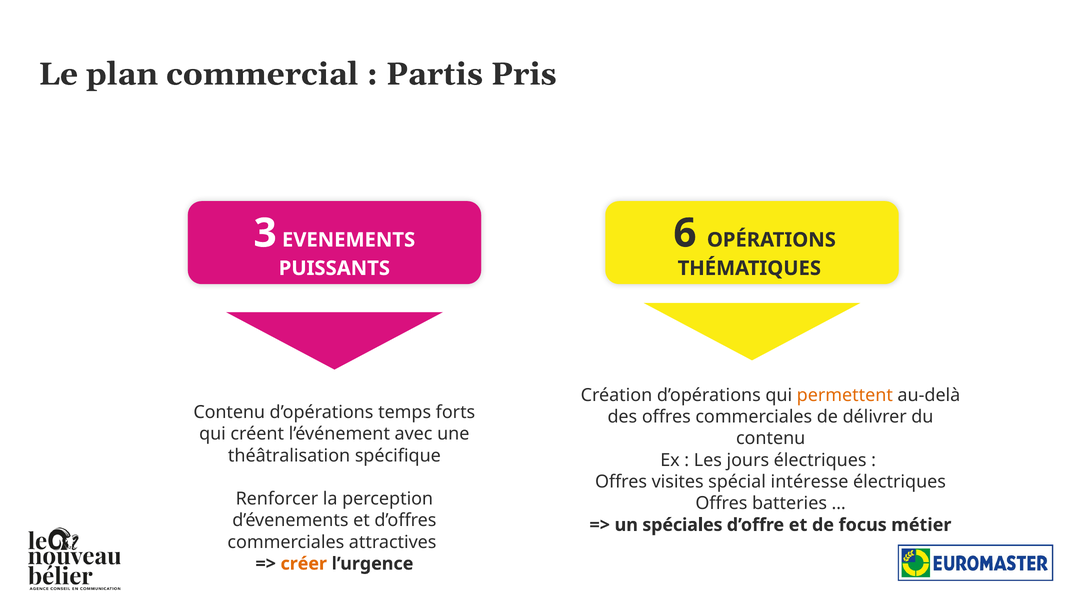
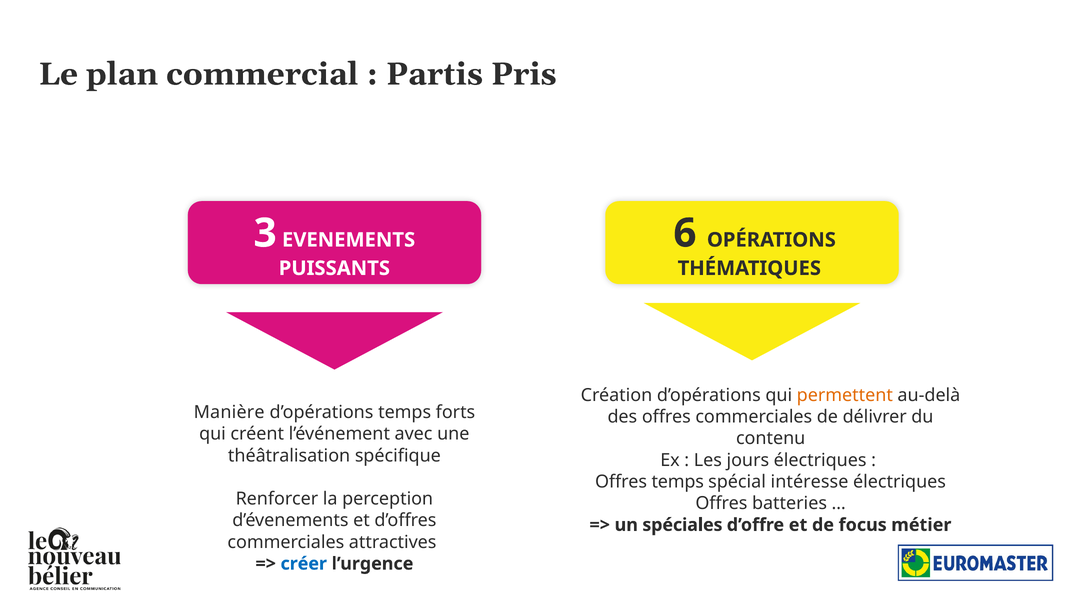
Contenu at (229, 412): Contenu -> Manière
Offres visites: visites -> temps
créer colour: orange -> blue
